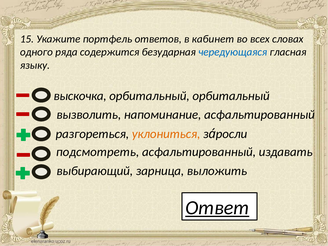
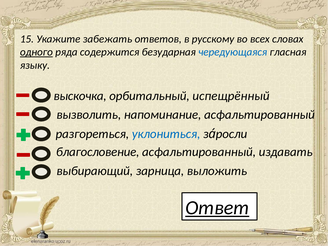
портфель: портфель -> забежать
кабинет: кабинет -> русскому
одного underline: none -> present
орбитальный орбитальный: орбитальный -> испещрённый
уклониться colour: orange -> blue
подсмотреть: подсмотреть -> благословение
